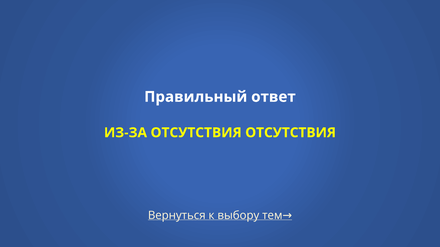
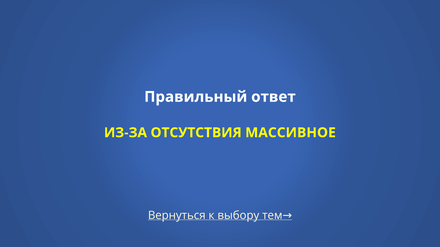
ОТСУТСТВИЯ ОТСУТСТВИЯ: ОТСУТСТВИЯ -> МАССИВНОЕ
